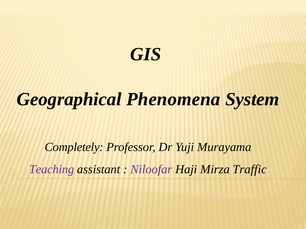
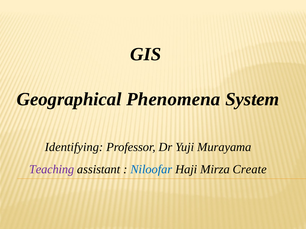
Completely: Completely -> Identifying
Niloofar colour: purple -> blue
Traffic: Traffic -> Create
